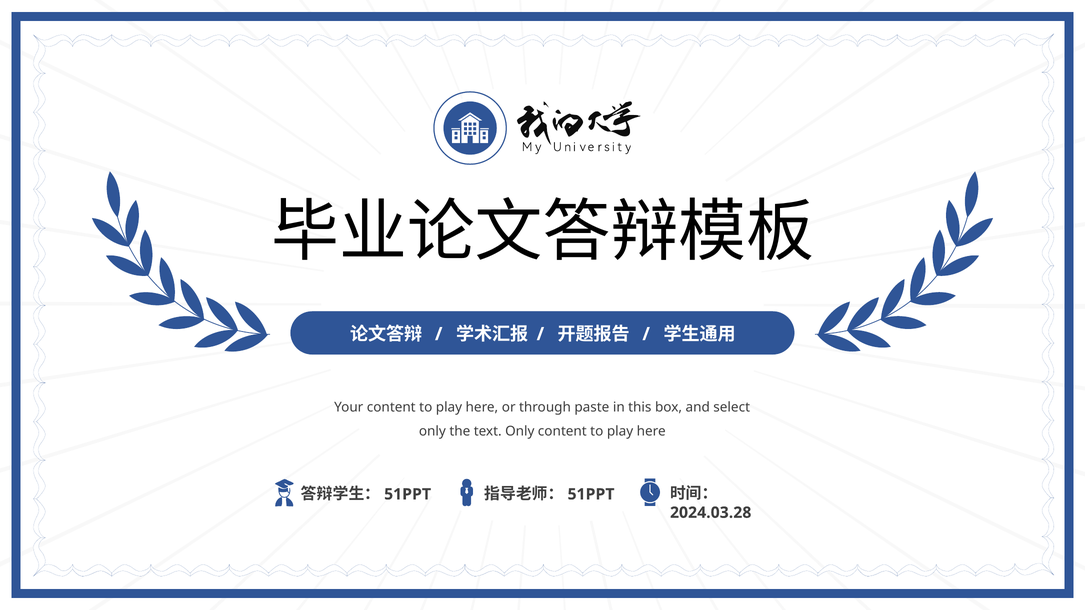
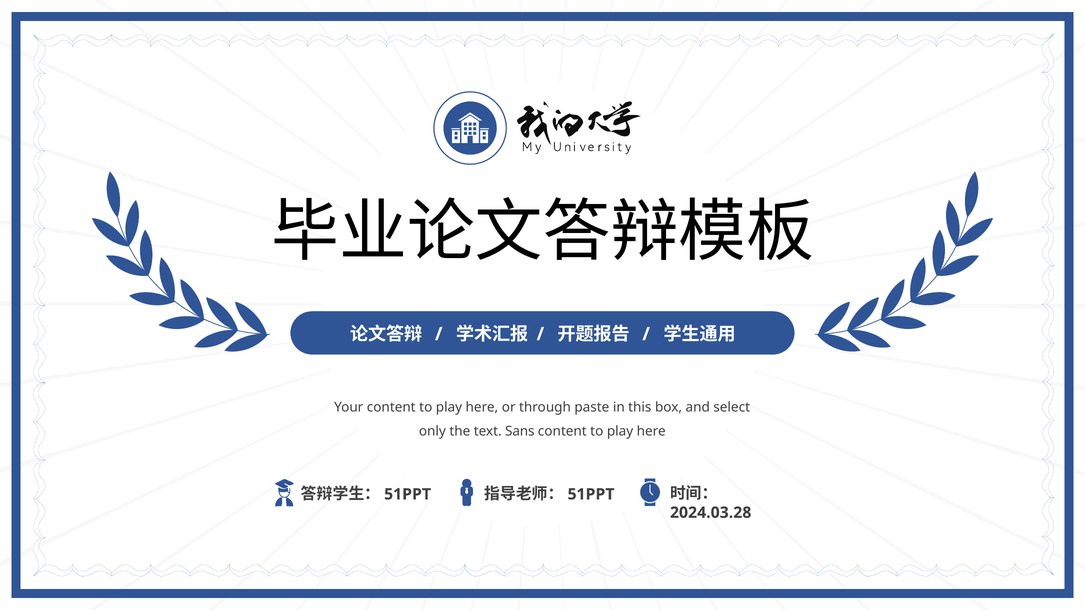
text Only: Only -> Sans
